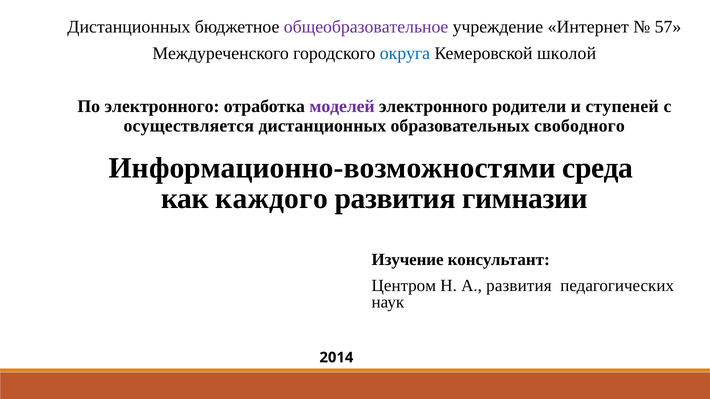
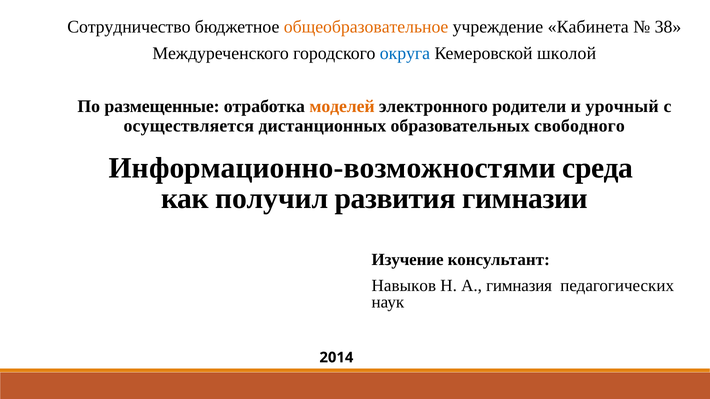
Дистанционных at (129, 27): Дистанционных -> Сотрудничество
общеобразовательное colour: purple -> orange
Интернет: Интернет -> Кабинета
57: 57 -> 38
По электронного: электронного -> размещенные
моделей colour: purple -> orange
ступеней: ступеней -> урочный
каждого: каждого -> получил
Центром: Центром -> Навыков
А развития: развития -> гимназия
